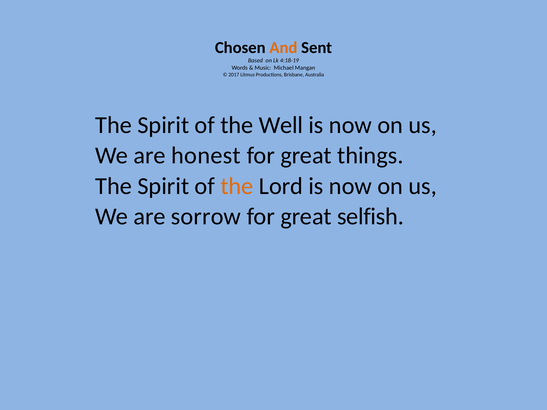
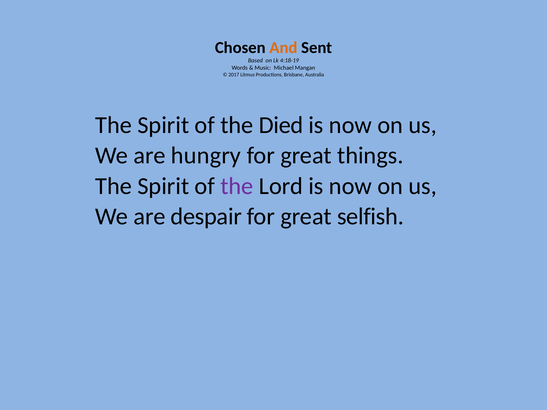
Well: Well -> Died
honest: honest -> hungry
the at (237, 186) colour: orange -> purple
sorrow: sorrow -> despair
